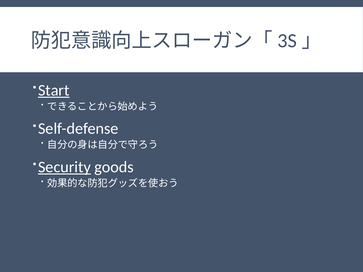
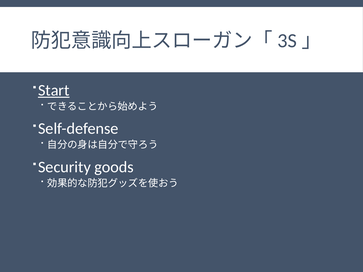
Security underline: present -> none
